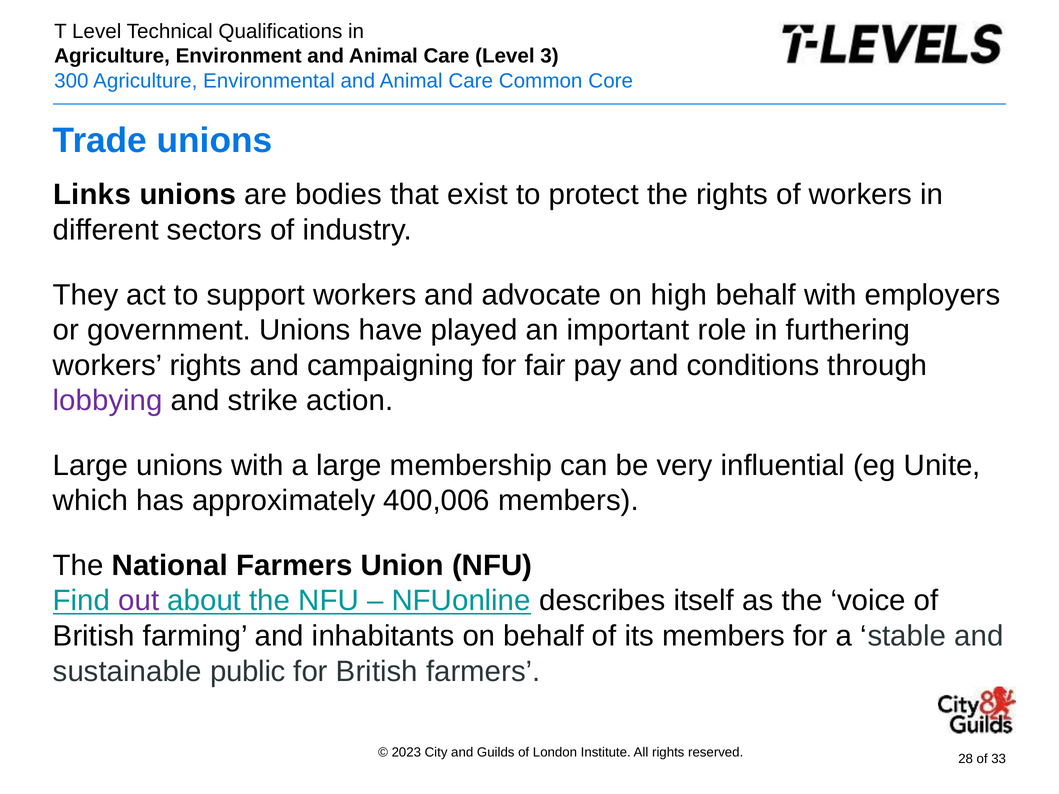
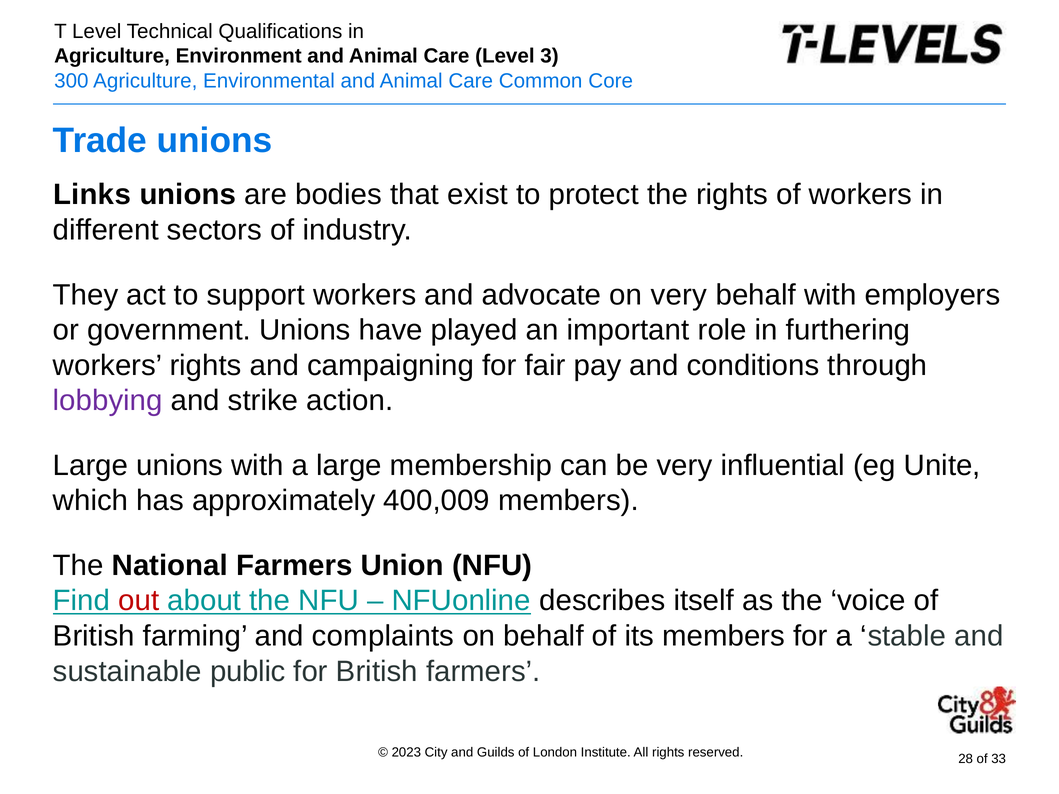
on high: high -> very
400,006: 400,006 -> 400,009
out colour: purple -> red
inhabitants: inhabitants -> complaints
